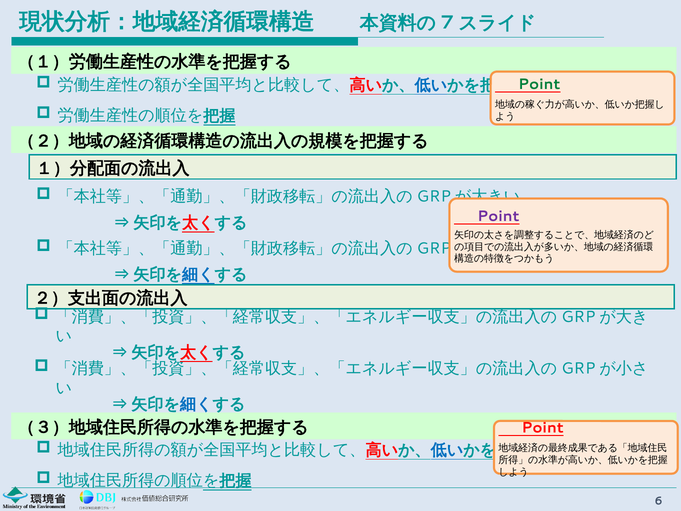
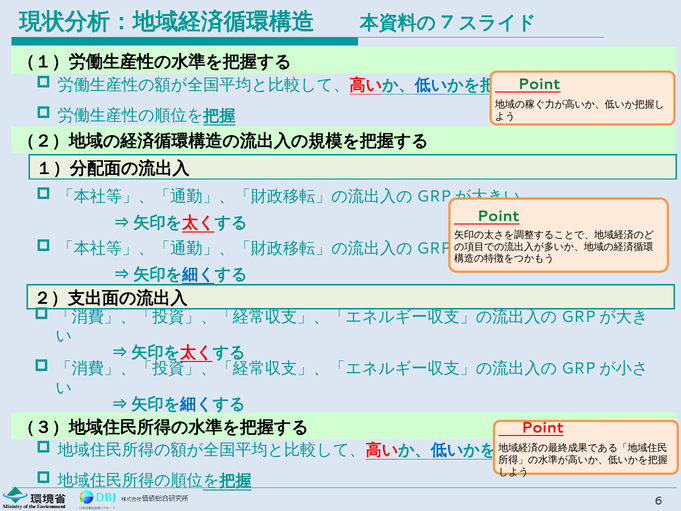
Point at (498, 216) colour: purple -> green
